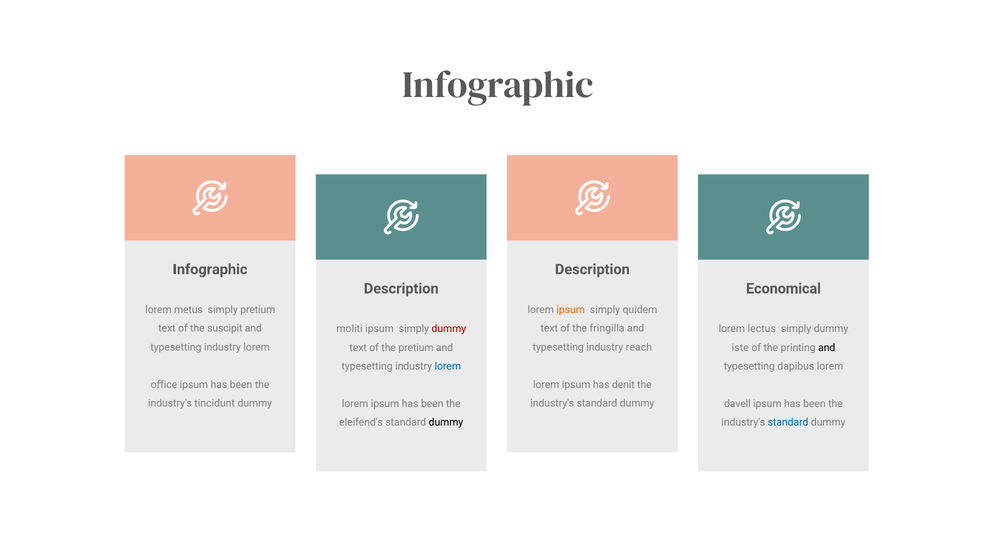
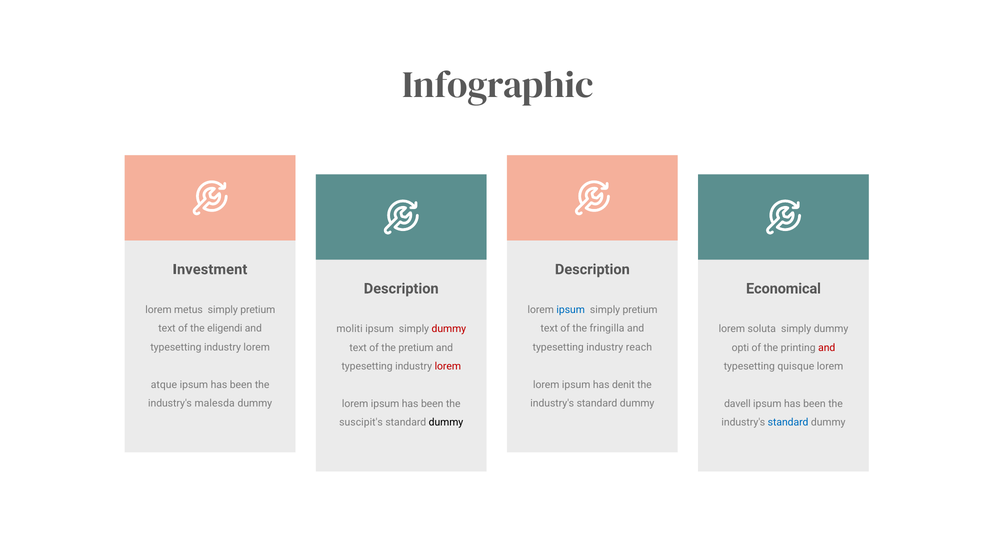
Infographic at (210, 270): Infographic -> Investment
ipsum at (571, 310) colour: orange -> blue
quidem at (640, 310): quidem -> pretium
suscipit: suscipit -> eligendi
lectus: lectus -> soluta
iste: iste -> opti
and at (827, 348) colour: black -> red
lorem at (448, 366) colour: blue -> red
dapibus: dapibus -> quisque
office: office -> atque
tincidunt: tincidunt -> malesda
eleifend's: eleifend's -> suscipit's
